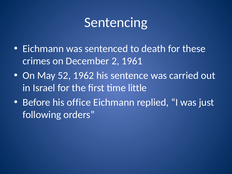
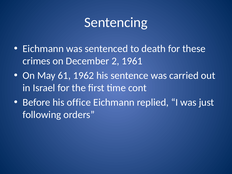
52: 52 -> 61
little: little -> cont
